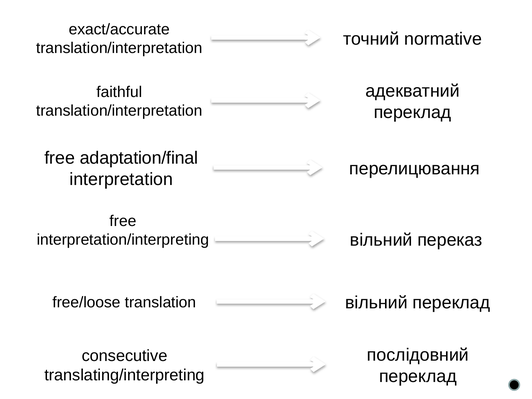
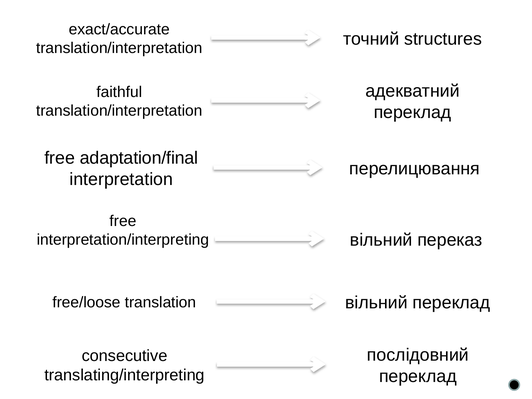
normative: normative -> structures
